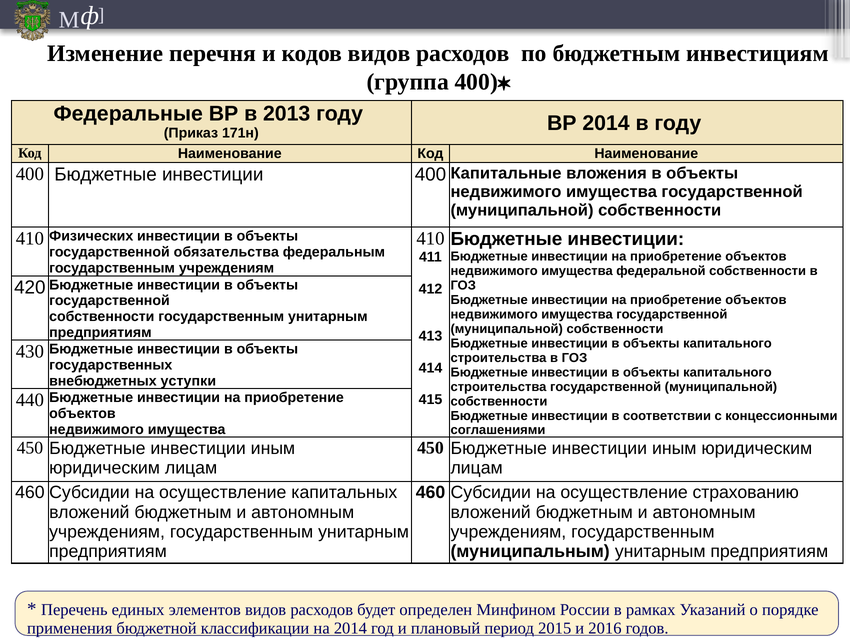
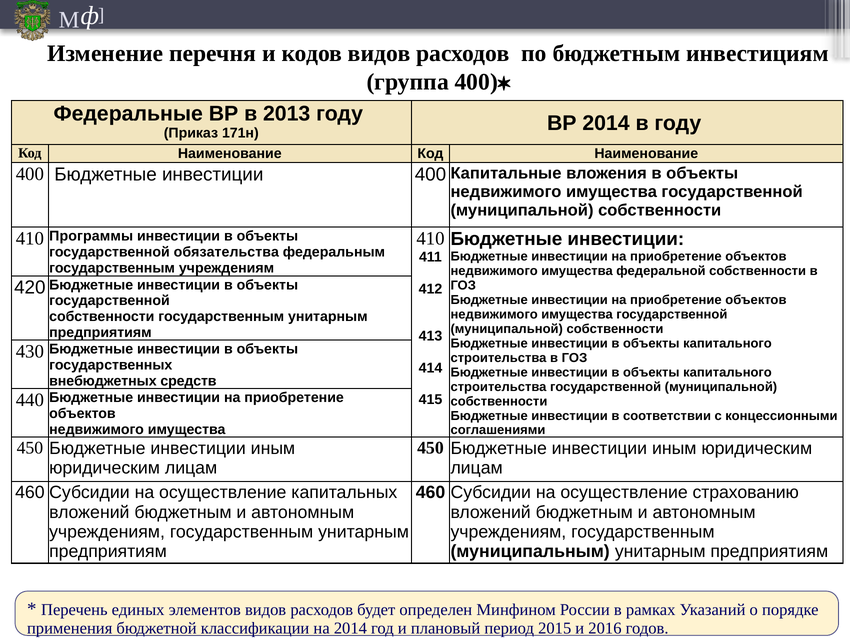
Физических: Физических -> Программы
уступки: уступки -> средств
